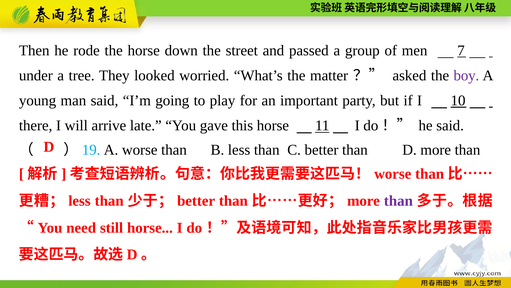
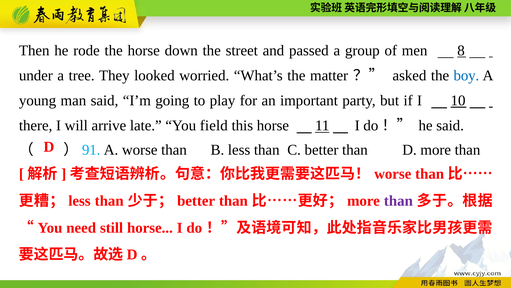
7: 7 -> 8
boy colour: purple -> blue
gave: gave -> field
19: 19 -> 91
